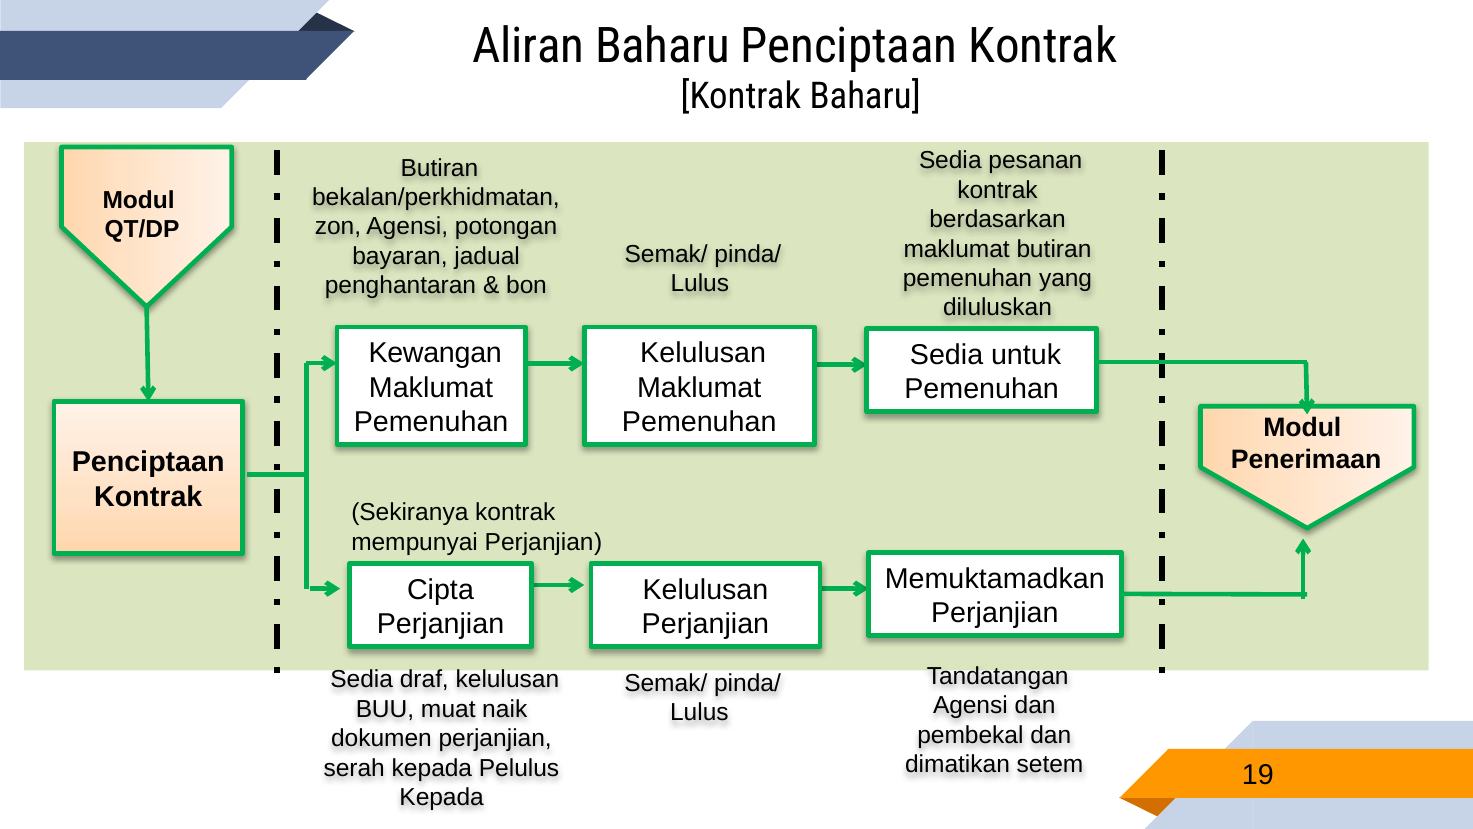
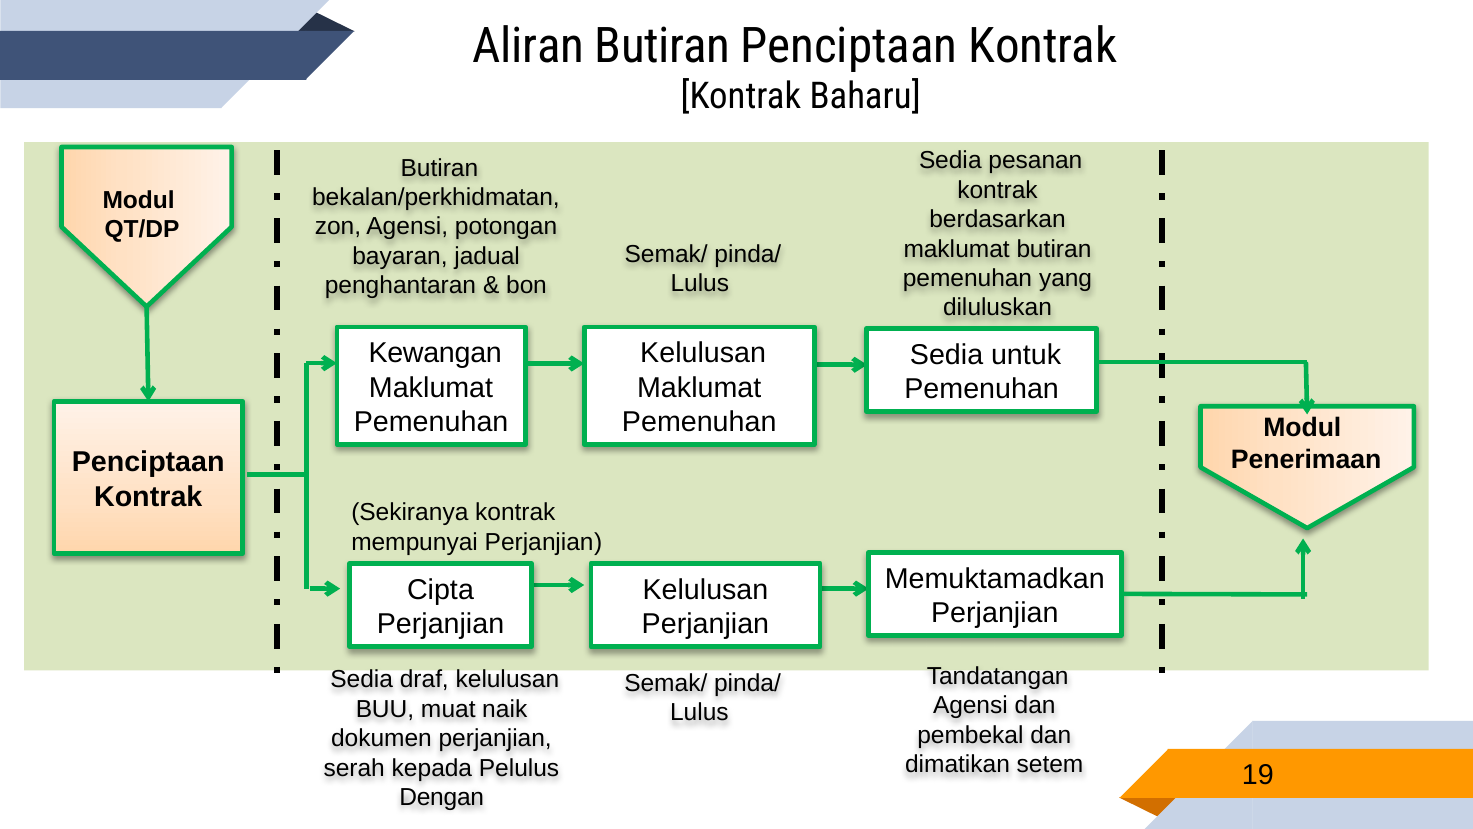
Aliran Baharu: Baharu -> Butiran
Kepada at (442, 797): Kepada -> Dengan
